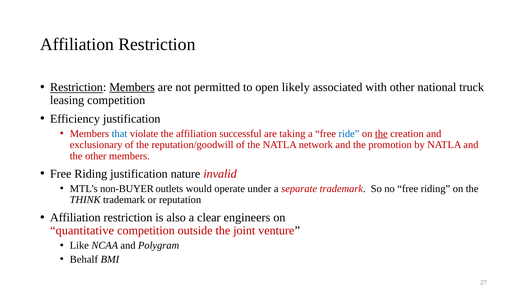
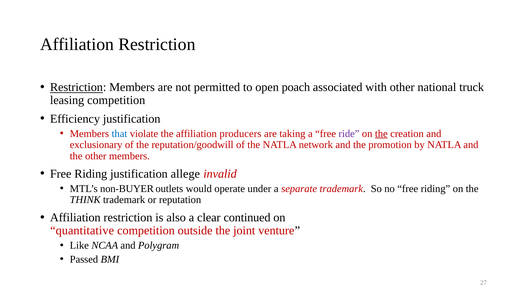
Members at (132, 87) underline: present -> none
likely: likely -> poach
successful: successful -> producers
ride colour: blue -> purple
nature: nature -> allege
engineers: engineers -> continued
Behalf: Behalf -> Passed
